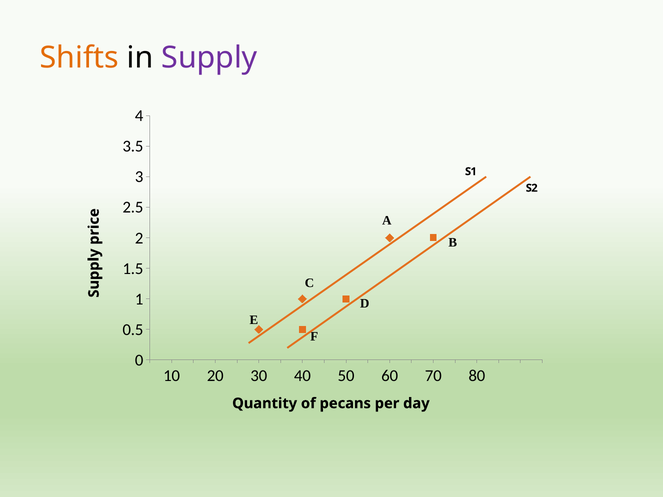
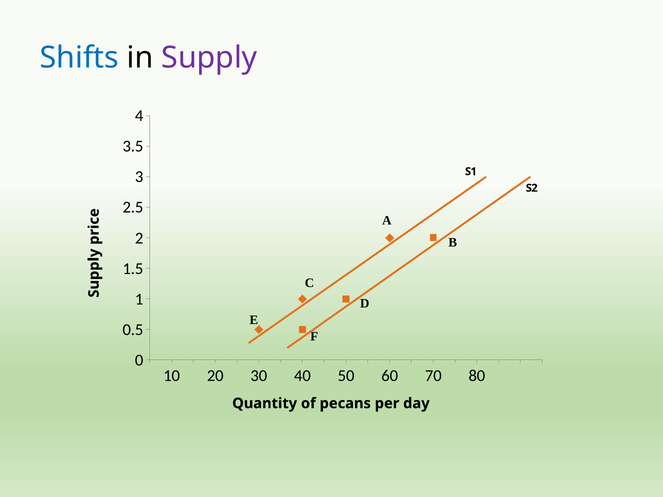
Shifts colour: orange -> blue
